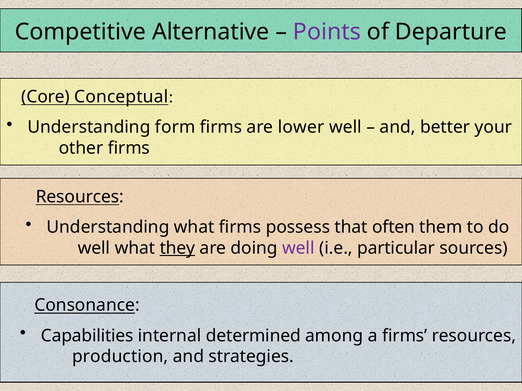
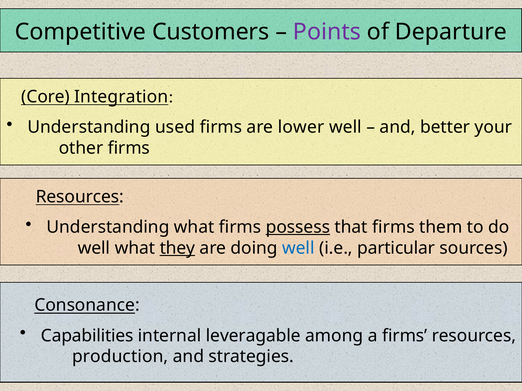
Alternative: Alternative -> Customers
Conceptual: Conceptual -> Integration
form: form -> used
possess underline: none -> present
that often: often -> firms
well at (298, 248) colour: purple -> blue
determined: determined -> leveragable
